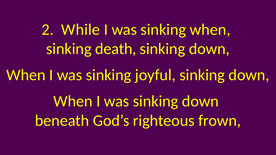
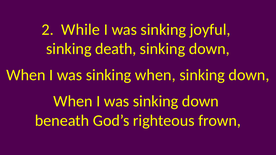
sinking when: when -> joyful
sinking joyful: joyful -> when
